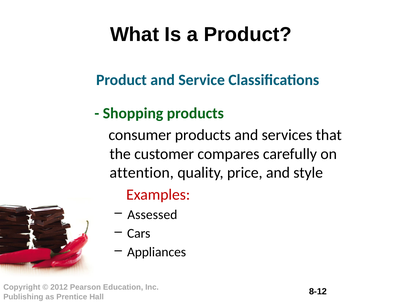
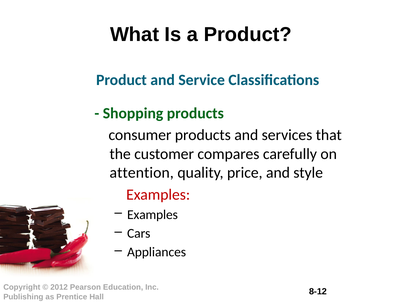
Assessed at (152, 214): Assessed -> Examples
